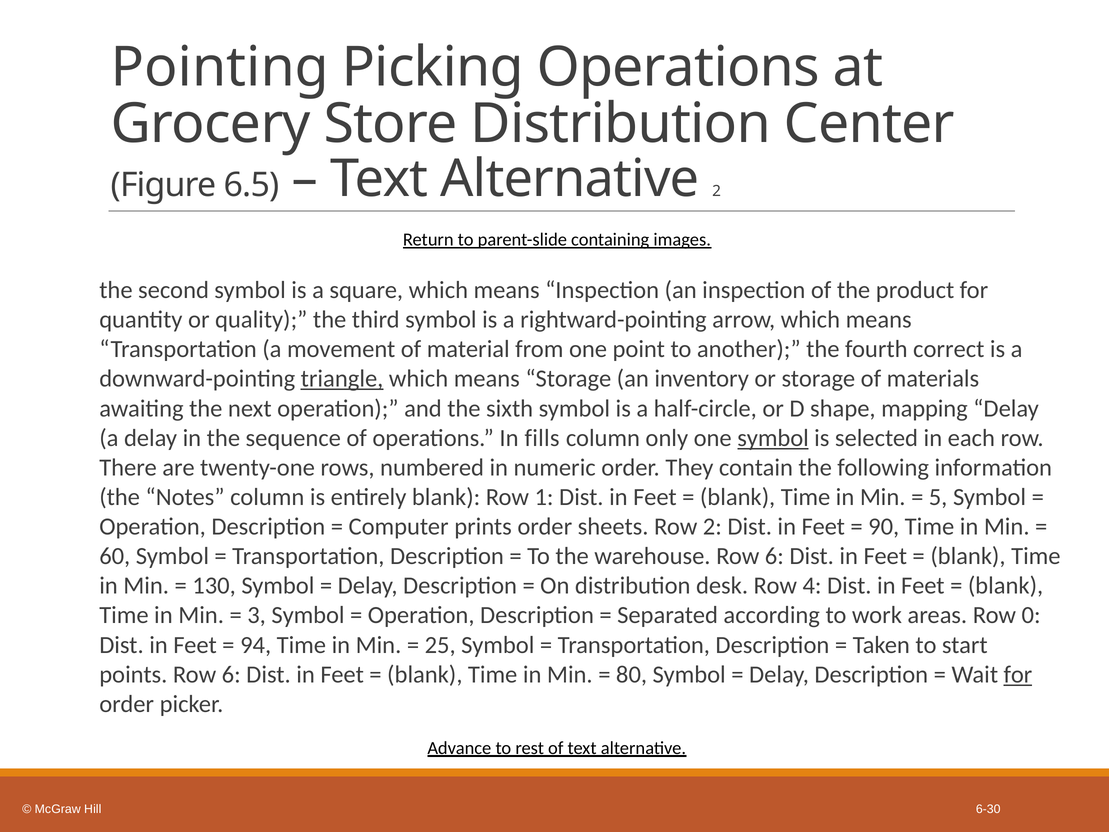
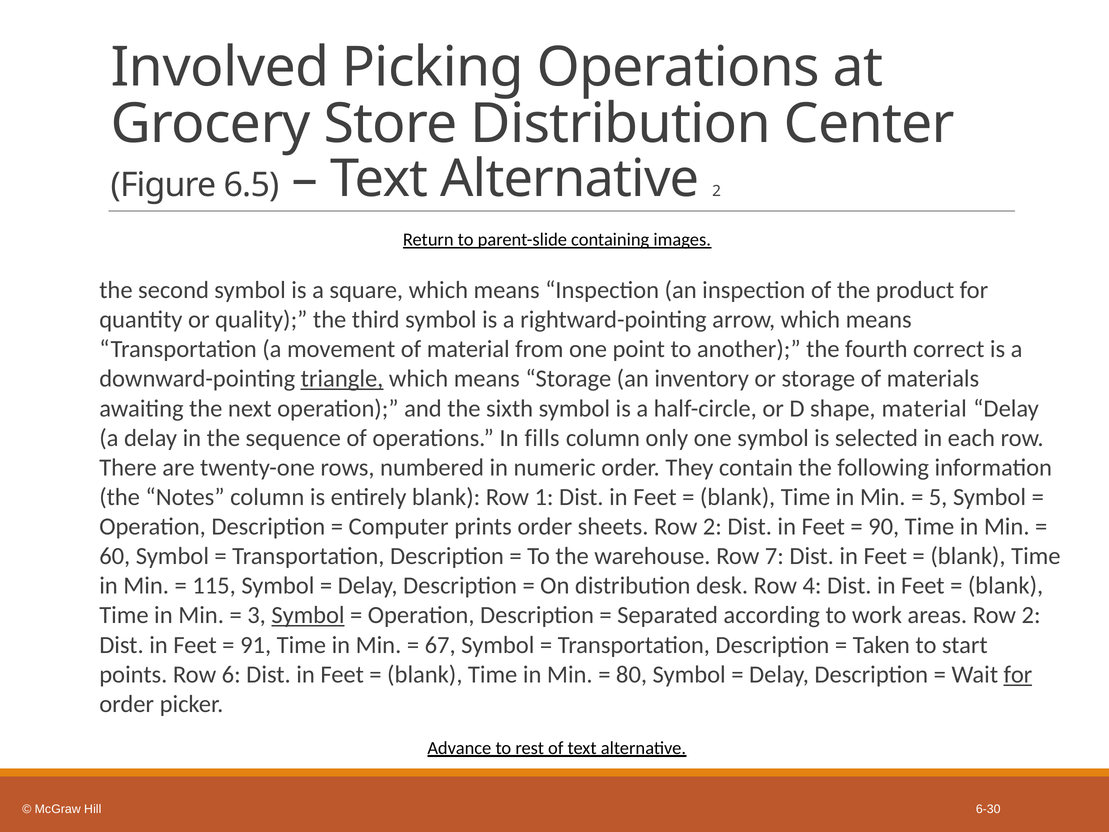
Pointing: Pointing -> Involved
shape mapping: mapping -> material
symbol at (773, 438) underline: present -> none
warehouse Row 6: 6 -> 7
130: 130 -> 115
Symbol at (308, 615) underline: none -> present
areas Row 0: 0 -> 2
94: 94 -> 91
25: 25 -> 67
